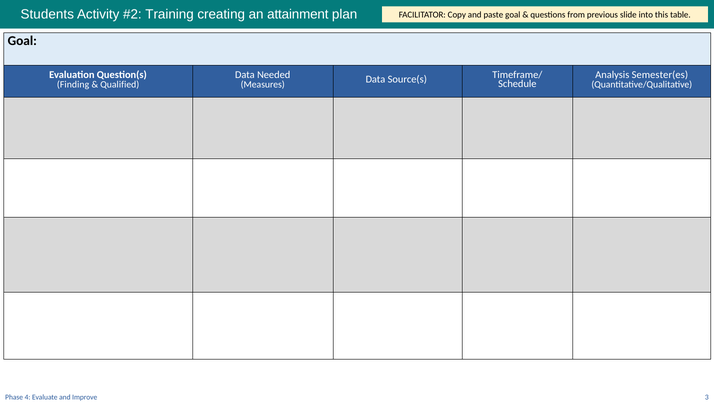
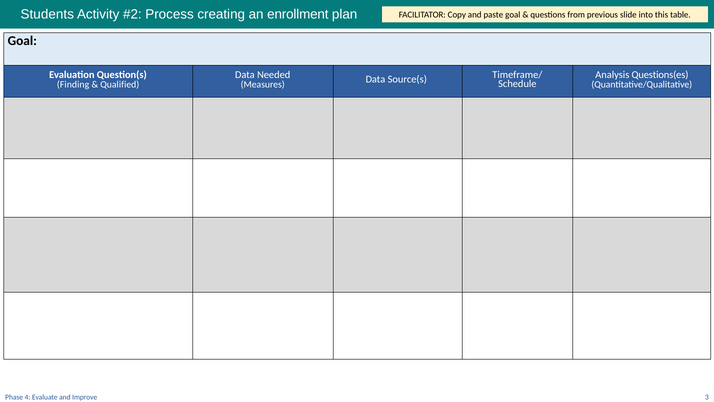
Training: Training -> Process
attainment: attainment -> enrollment
Semester(es: Semester(es -> Questions(es
